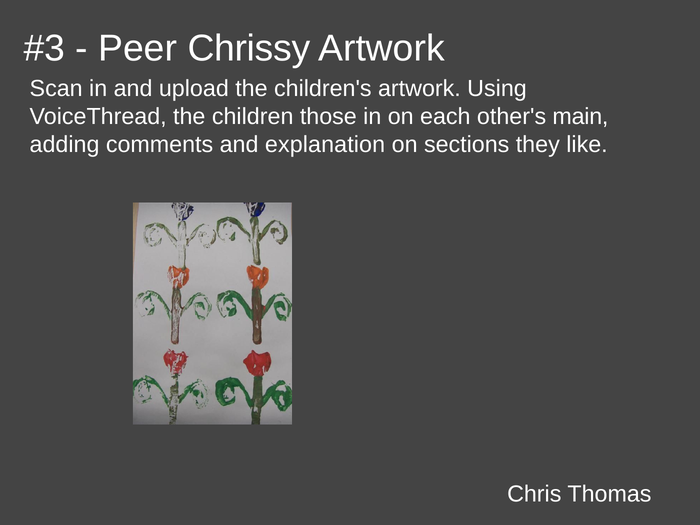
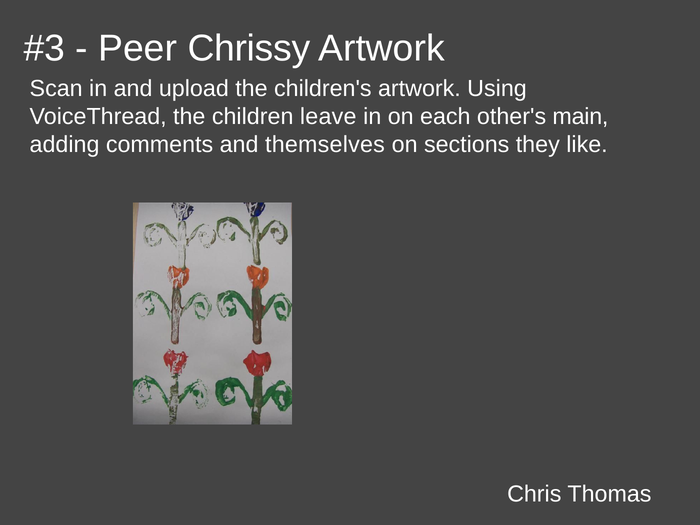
those: those -> leave
explanation: explanation -> themselves
